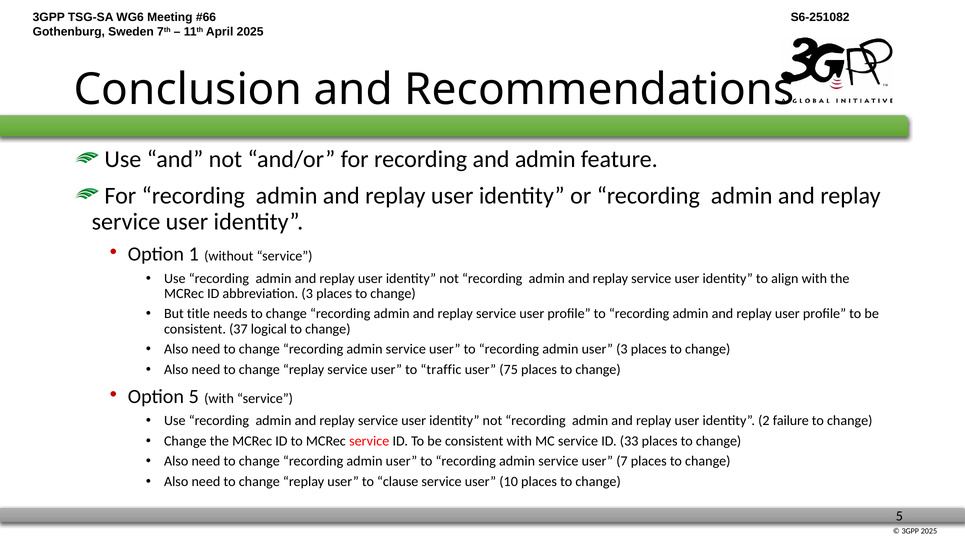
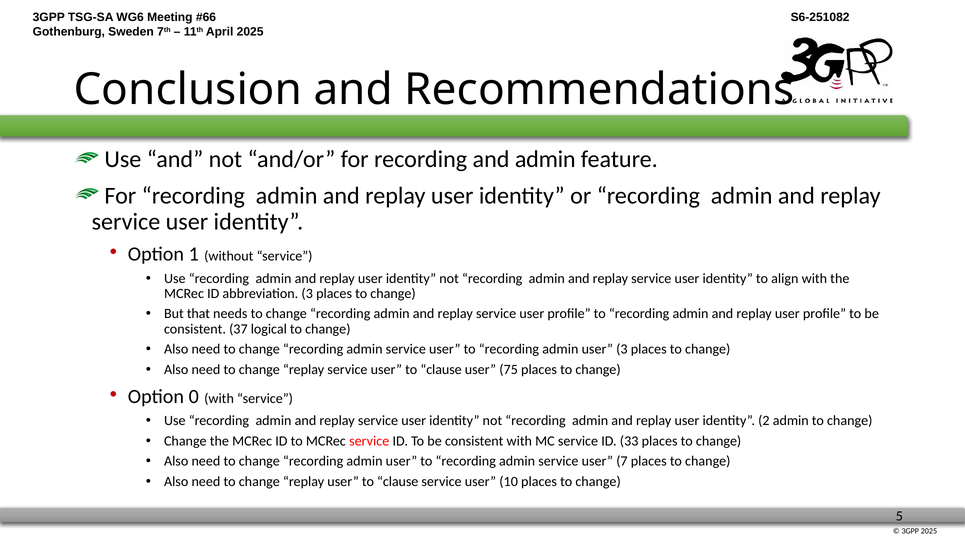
title: title -> that
service user to traffic: traffic -> clause
Option 5: 5 -> 0
2 failure: failure -> admin
